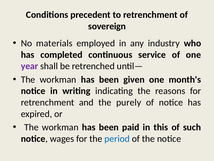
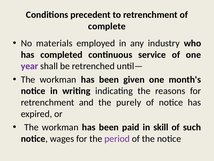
sovereign: sovereign -> complete
this: this -> skill
period colour: blue -> purple
